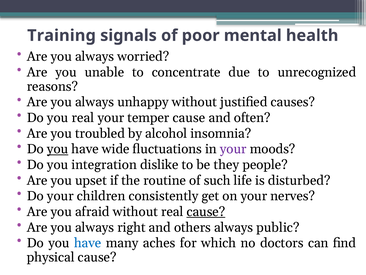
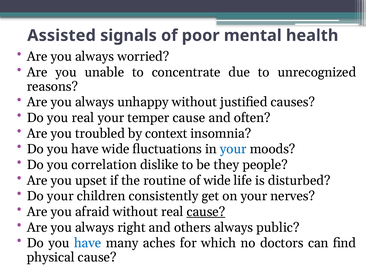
Training: Training -> Assisted
alcohol: alcohol -> context
you at (58, 149) underline: present -> none
your at (233, 149) colour: purple -> blue
integration: integration -> correlation
of such: such -> wide
